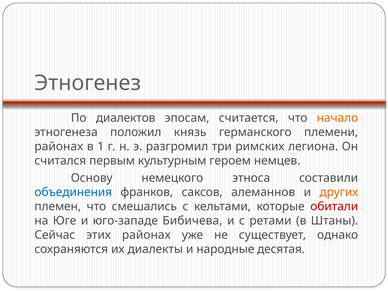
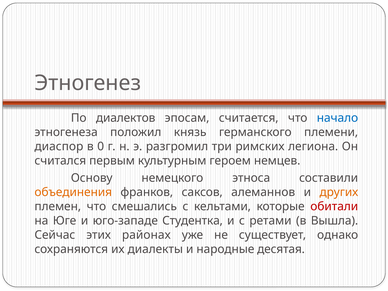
начало colour: orange -> blue
районах at (59, 146): районах -> диаспор
1: 1 -> 0
объединения colour: blue -> orange
Бибичева: Бибичева -> Студентка
Штаны: Штаны -> Вышла
